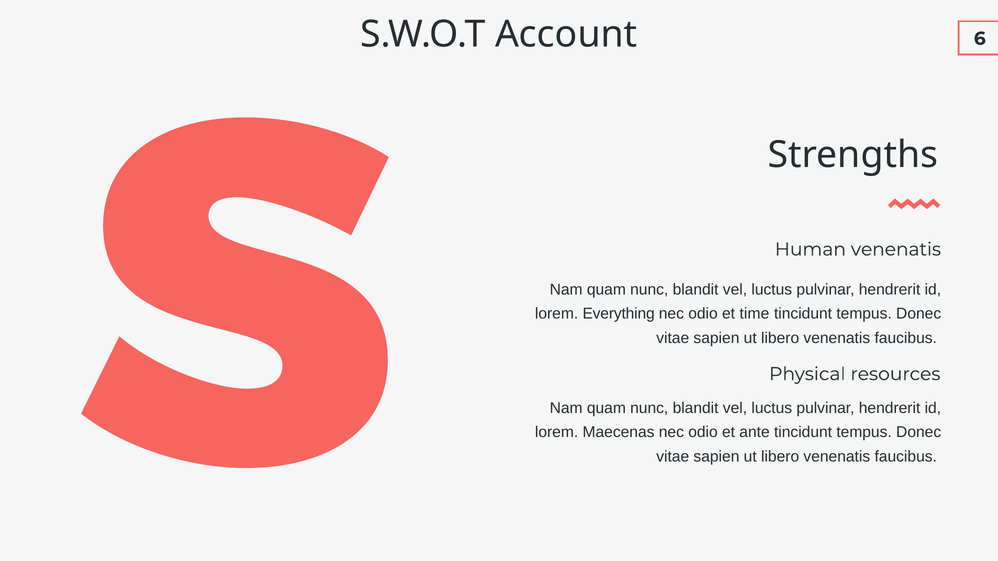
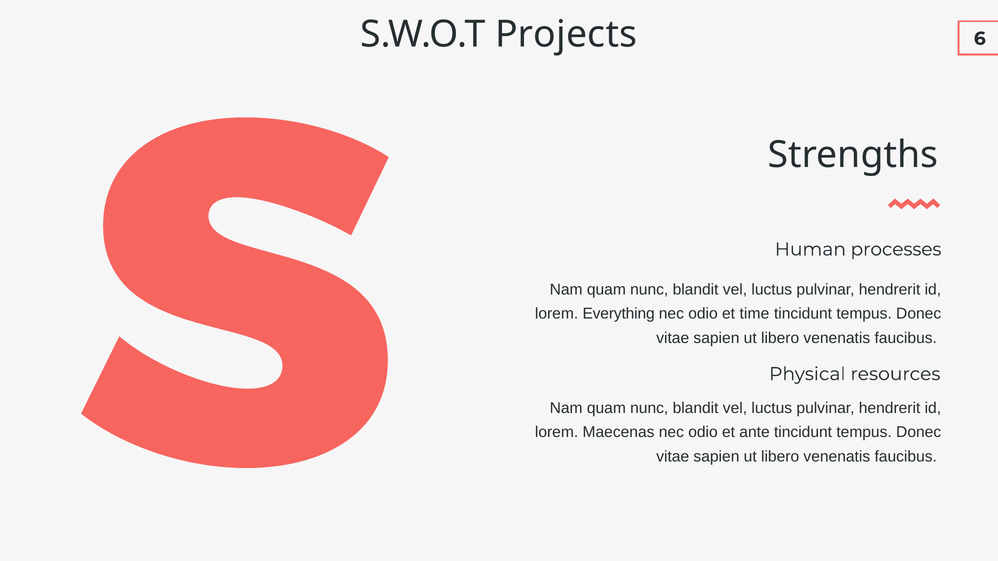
Account: Account -> Projects
Human venenatis: venenatis -> processes
